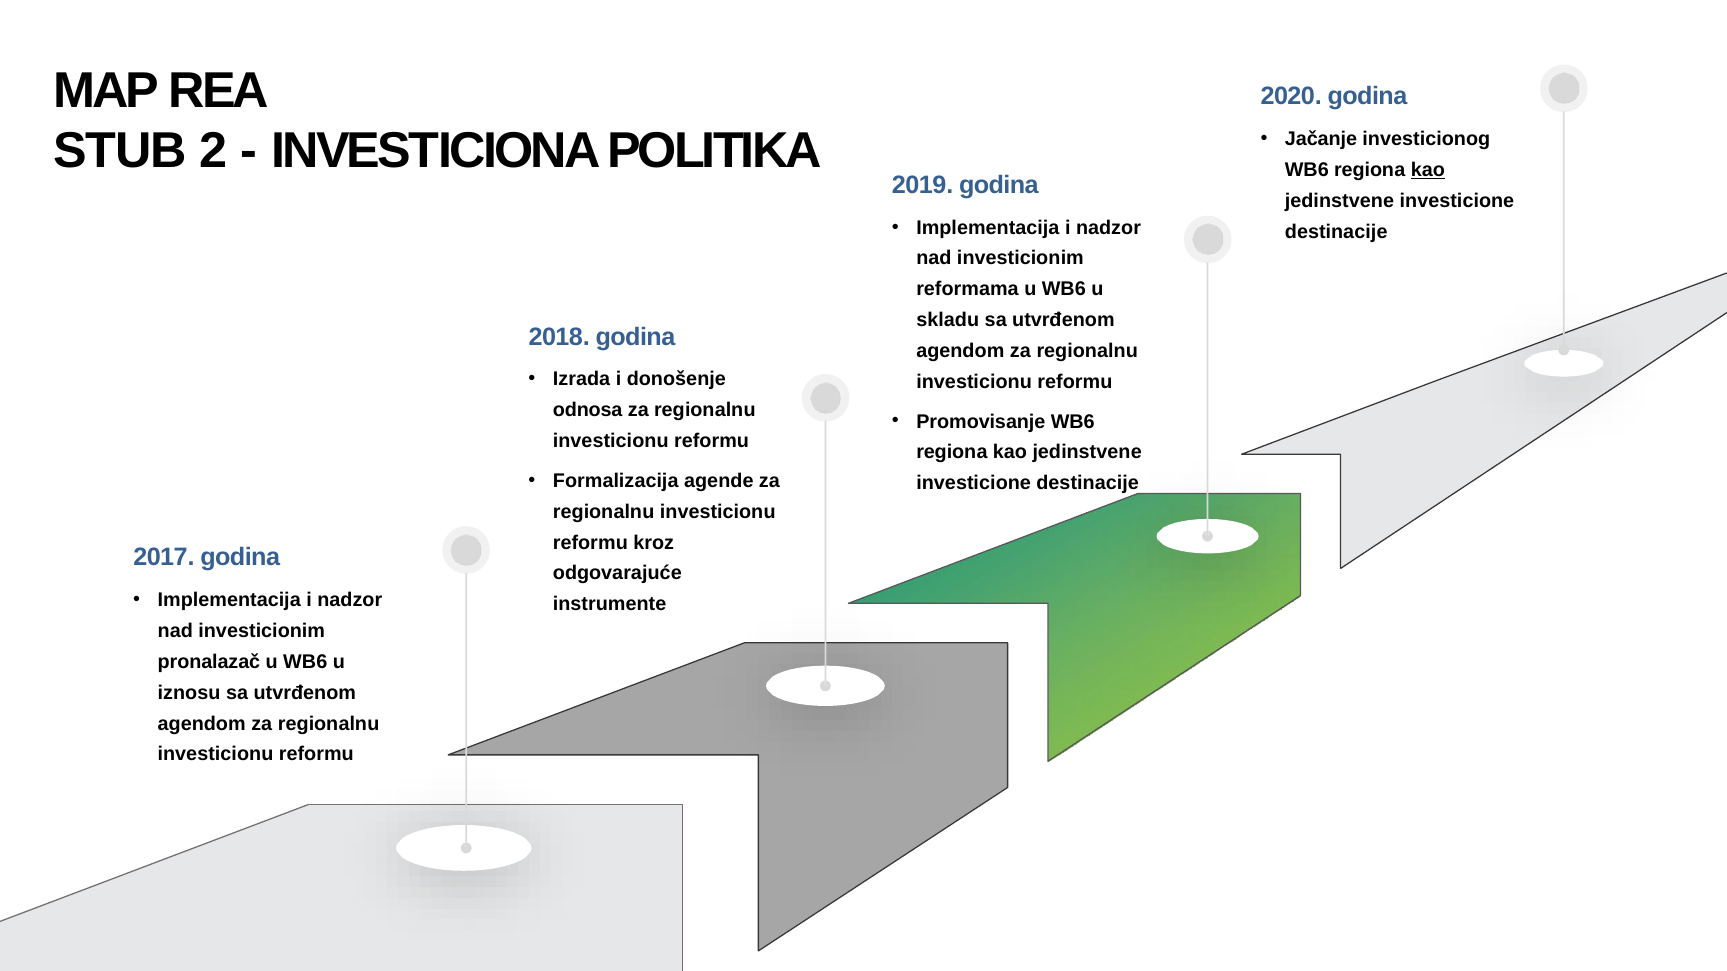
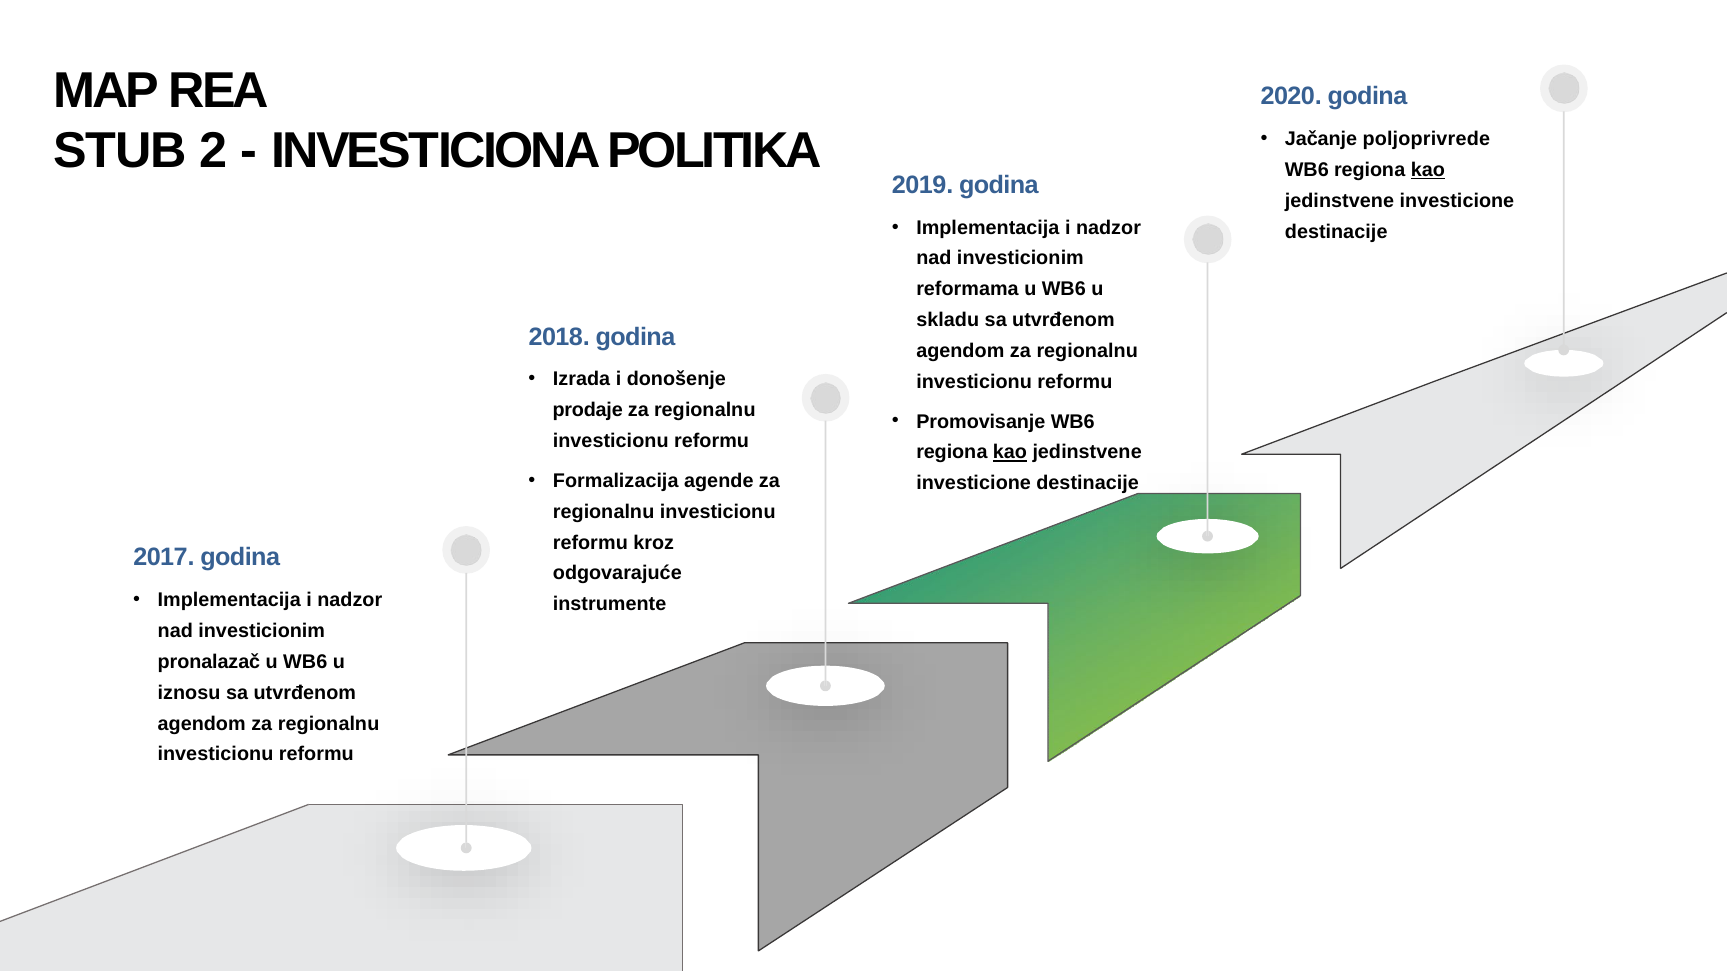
investicionog: investicionog -> poljoprivrede
odnosa: odnosa -> prodaje
kao at (1010, 453) underline: none -> present
